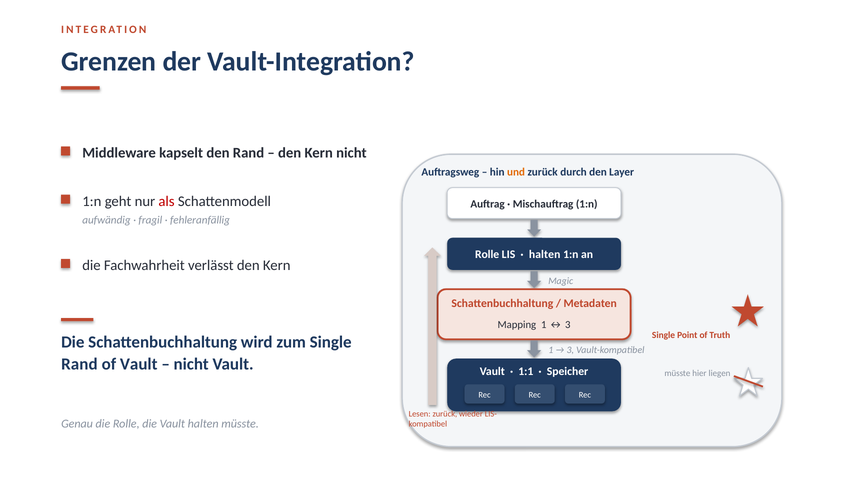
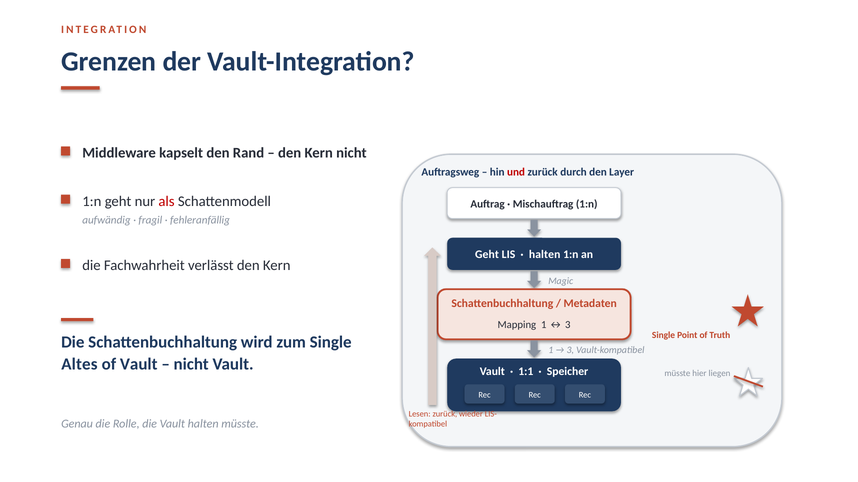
und colour: orange -> red
Rolle at (487, 255): Rolle -> Geht
Rand at (79, 364): Rand -> Altes
